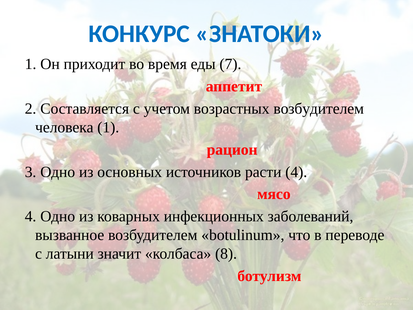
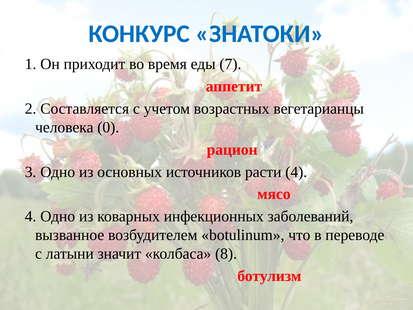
возрастных возбудителем: возбудителем -> вегетарианцы
1: 1 -> 0
